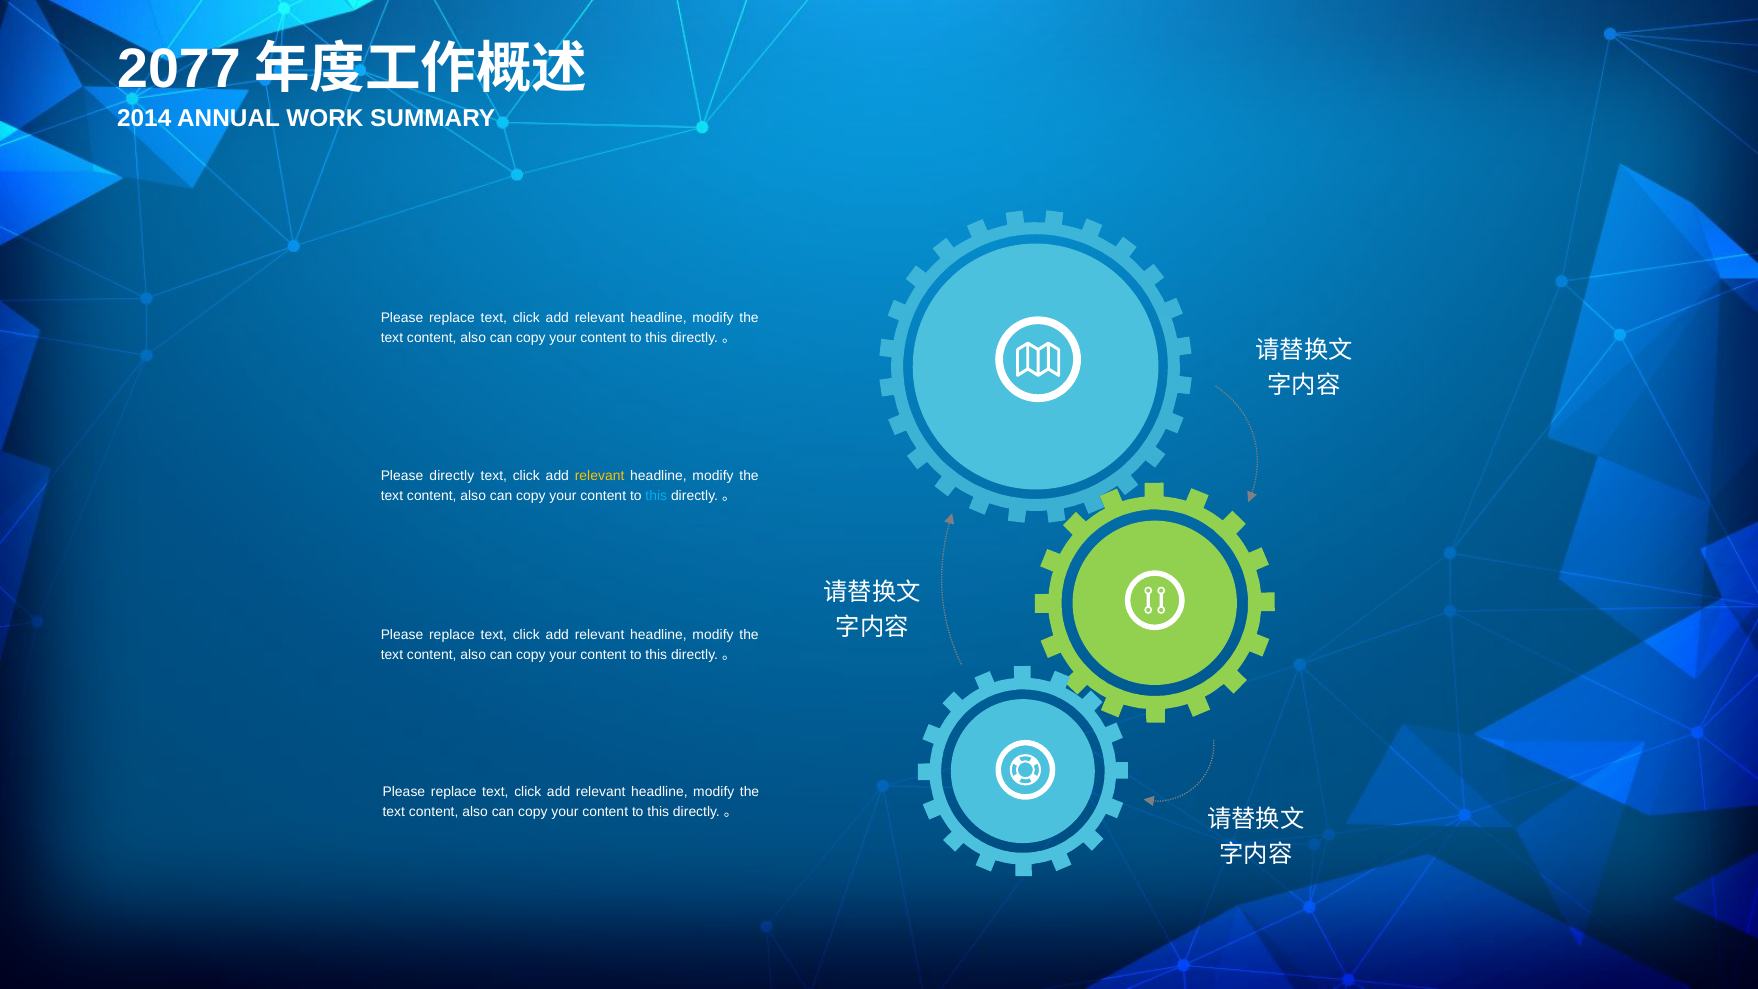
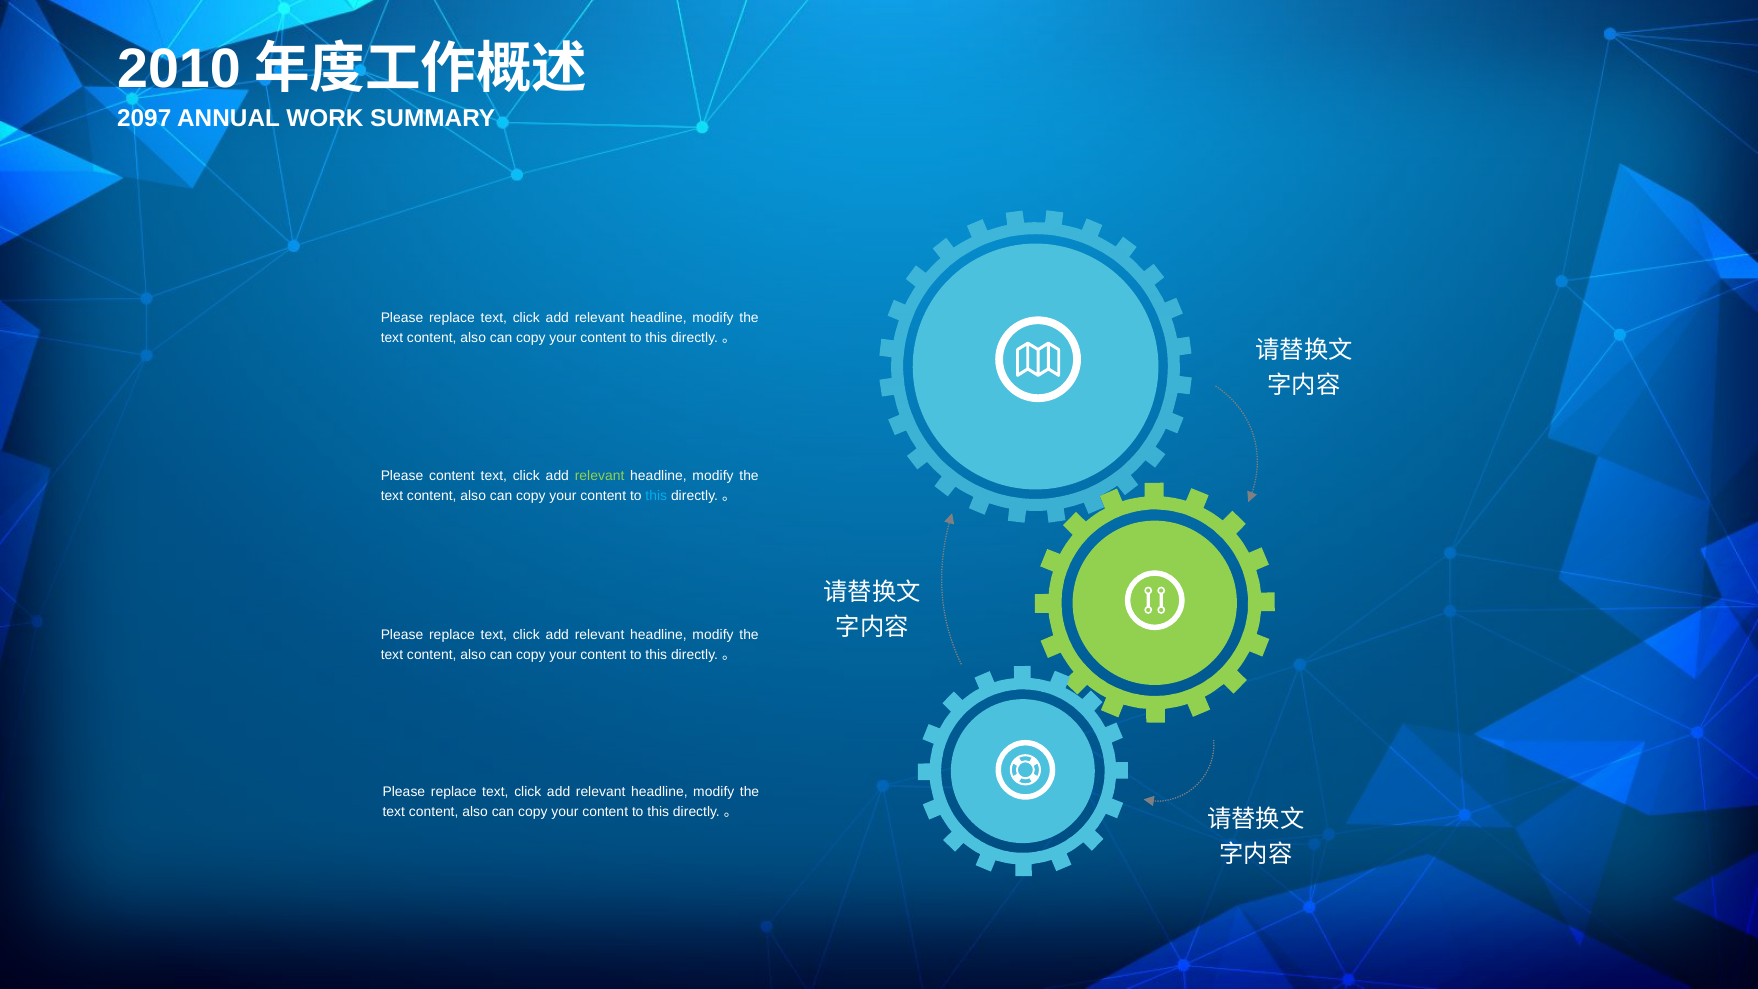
2077: 2077 -> 2010
2014: 2014 -> 2097
Please directly: directly -> content
relevant at (600, 476) colour: yellow -> light green
